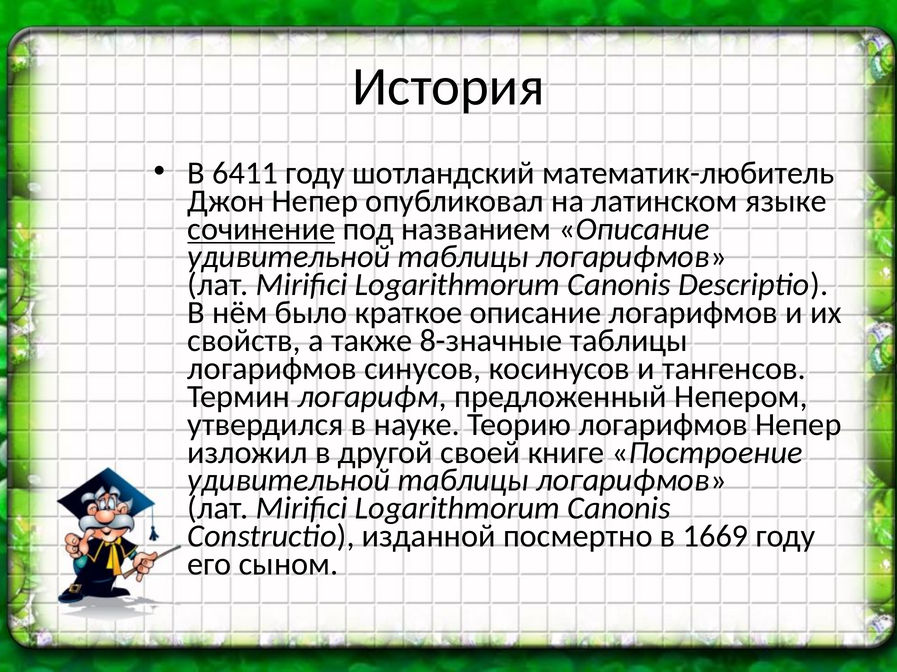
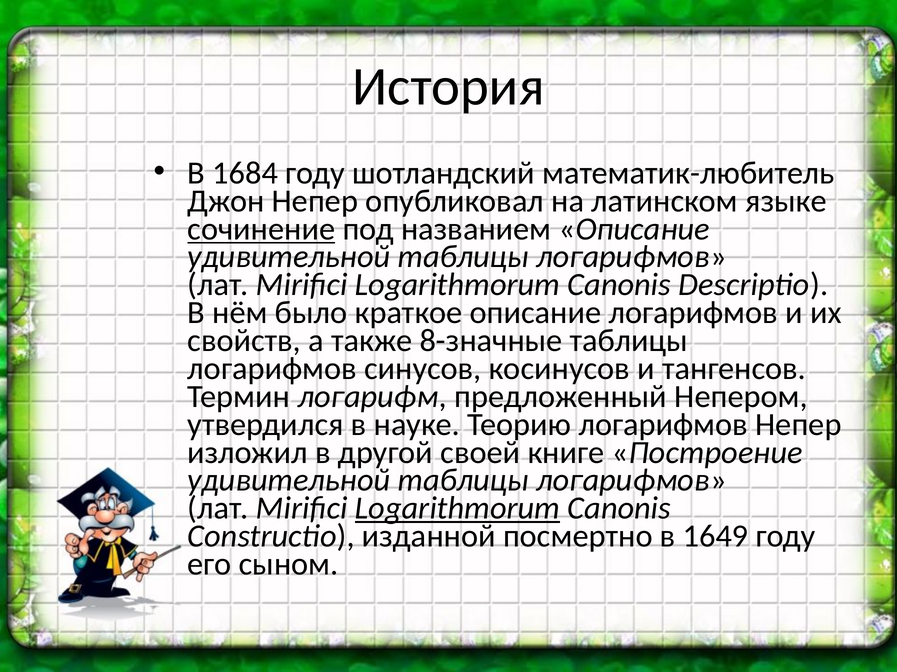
6411: 6411 -> 1684
Logarithmorum at (457, 509) underline: none -> present
1669: 1669 -> 1649
